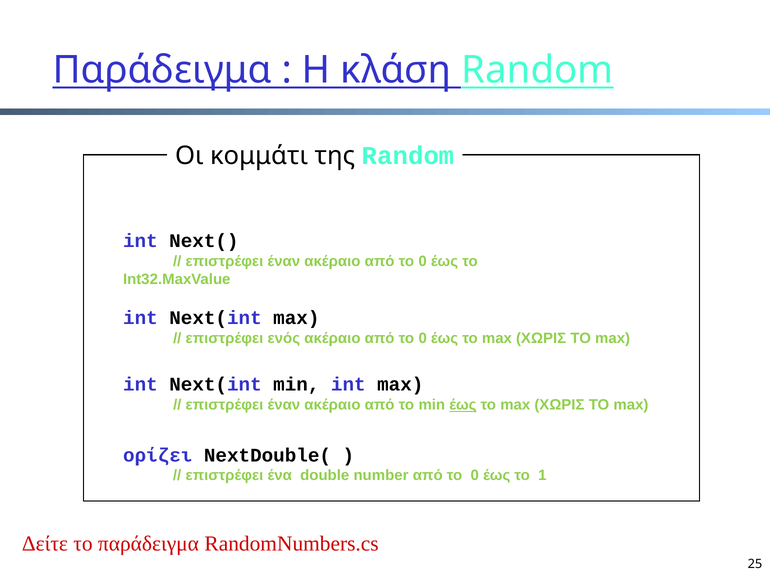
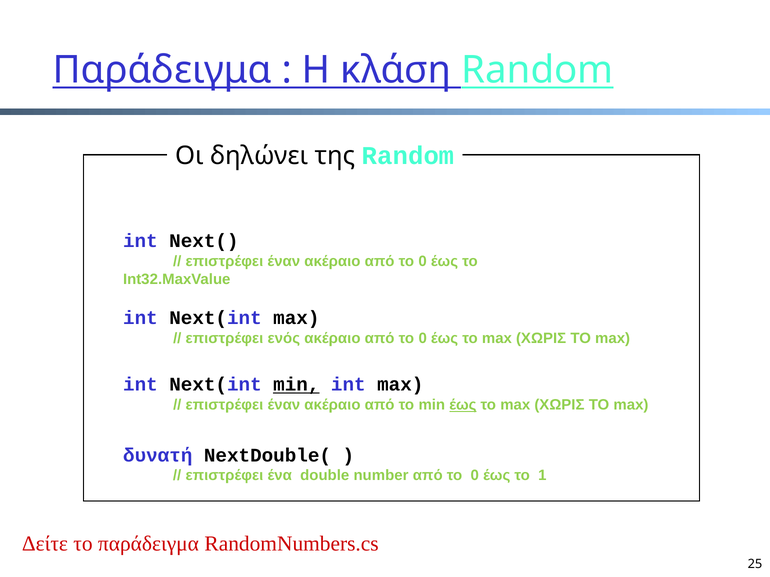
κομμάτι: κομμάτι -> δηλώνει
min at (296, 385) underline: none -> present
ορίζει: ορίζει -> δυνατή
